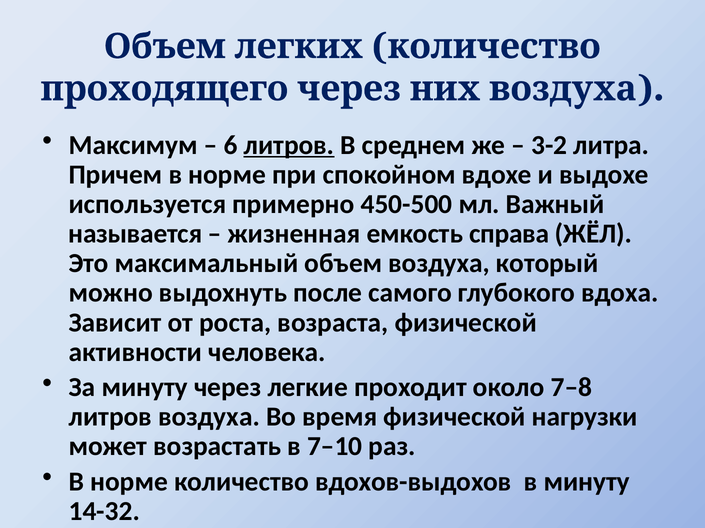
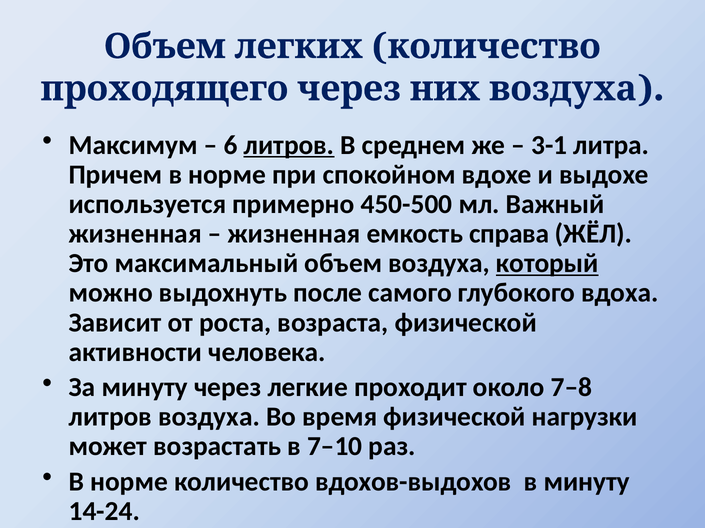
3-2: 3-2 -> 3-1
называется at (135, 234): называется -> жизненная
который underline: none -> present
14-32: 14-32 -> 14-24
